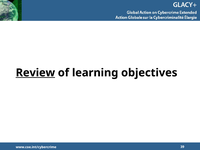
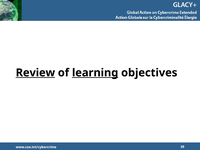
learning underline: none -> present
